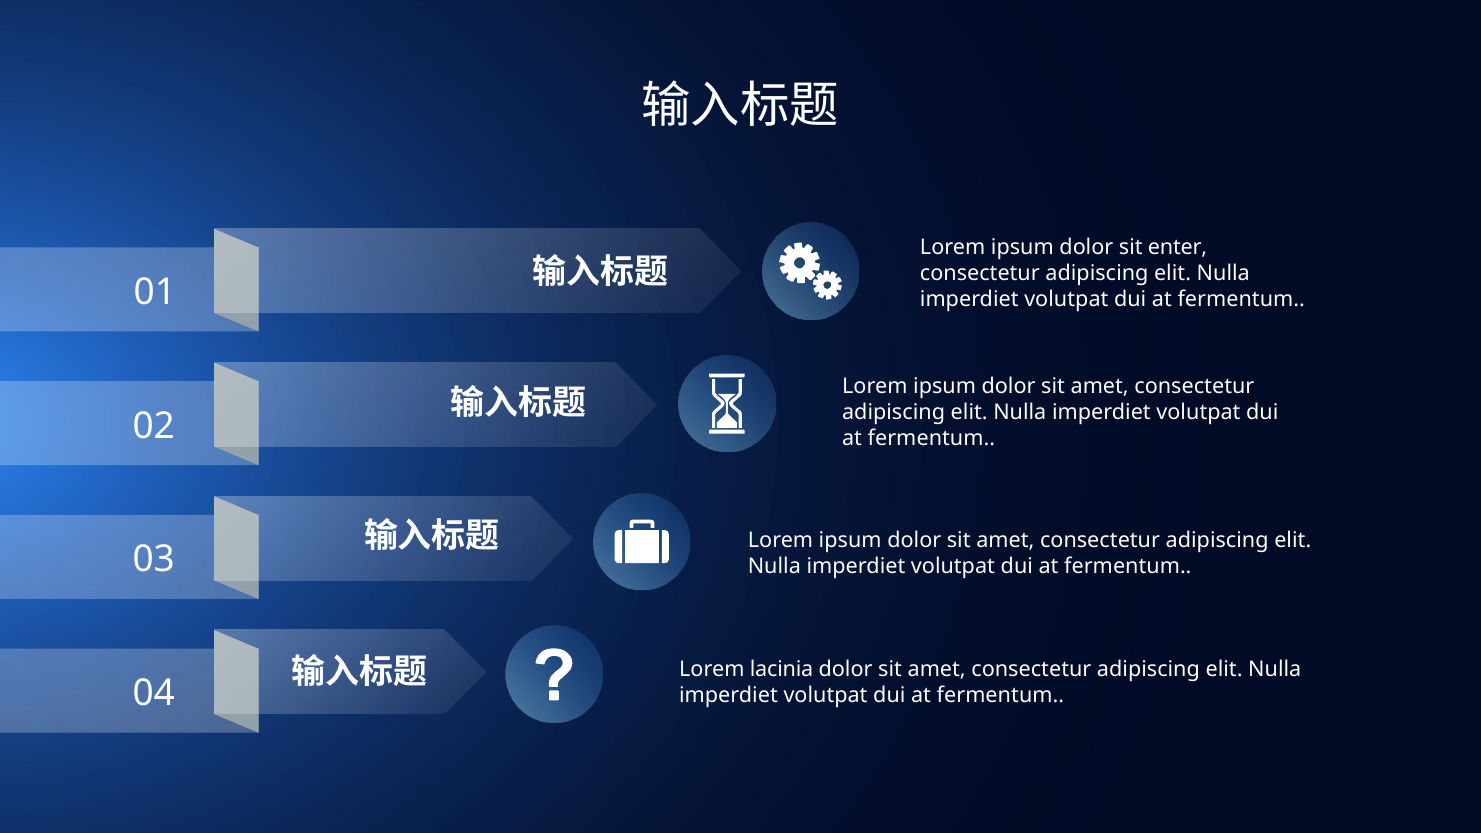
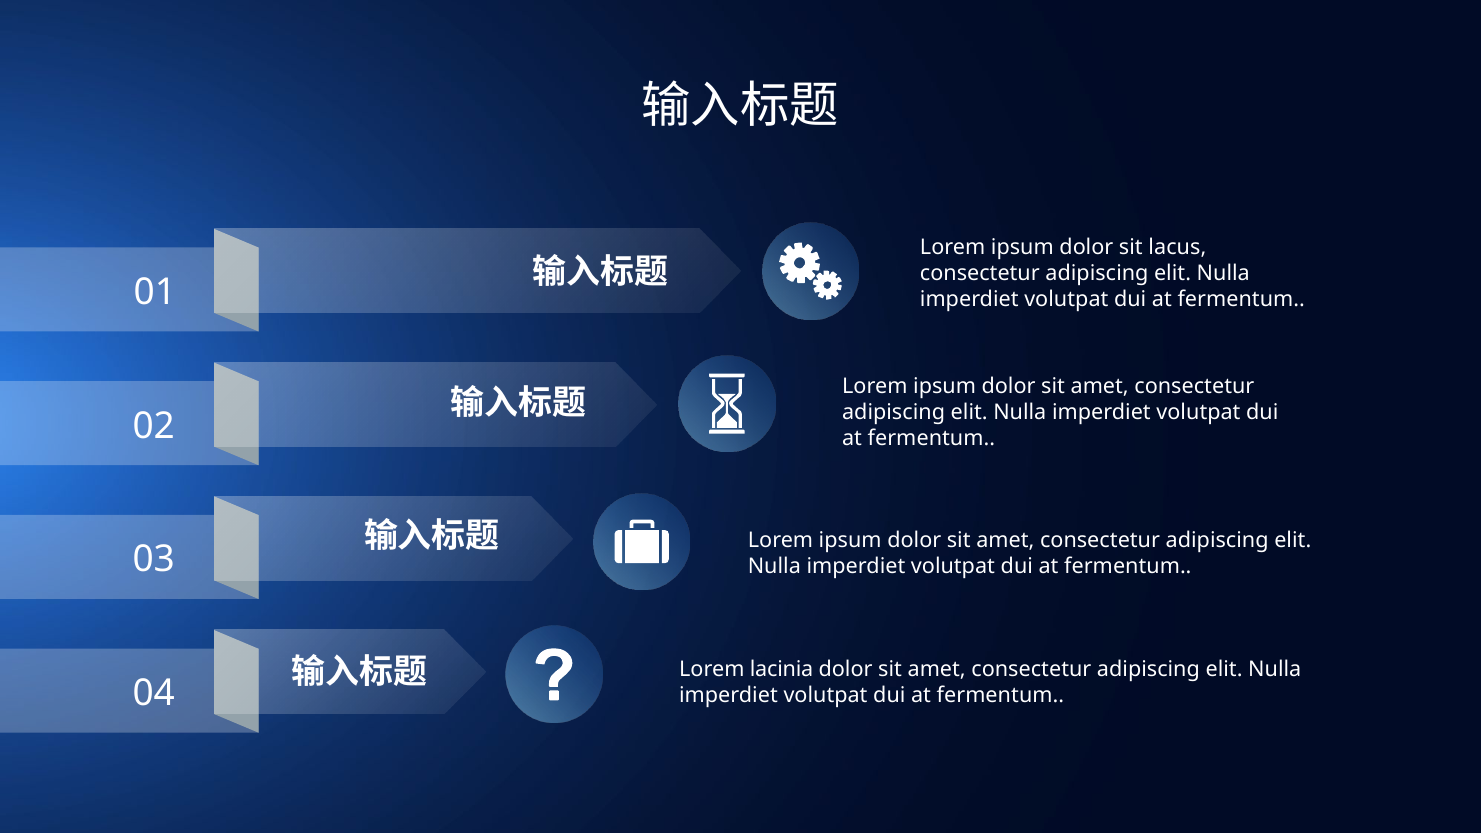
enter: enter -> lacus
